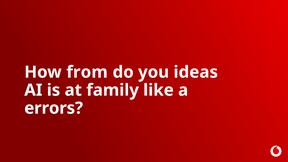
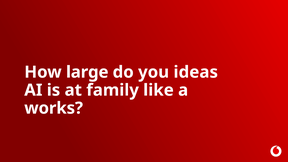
from: from -> large
errors: errors -> works
